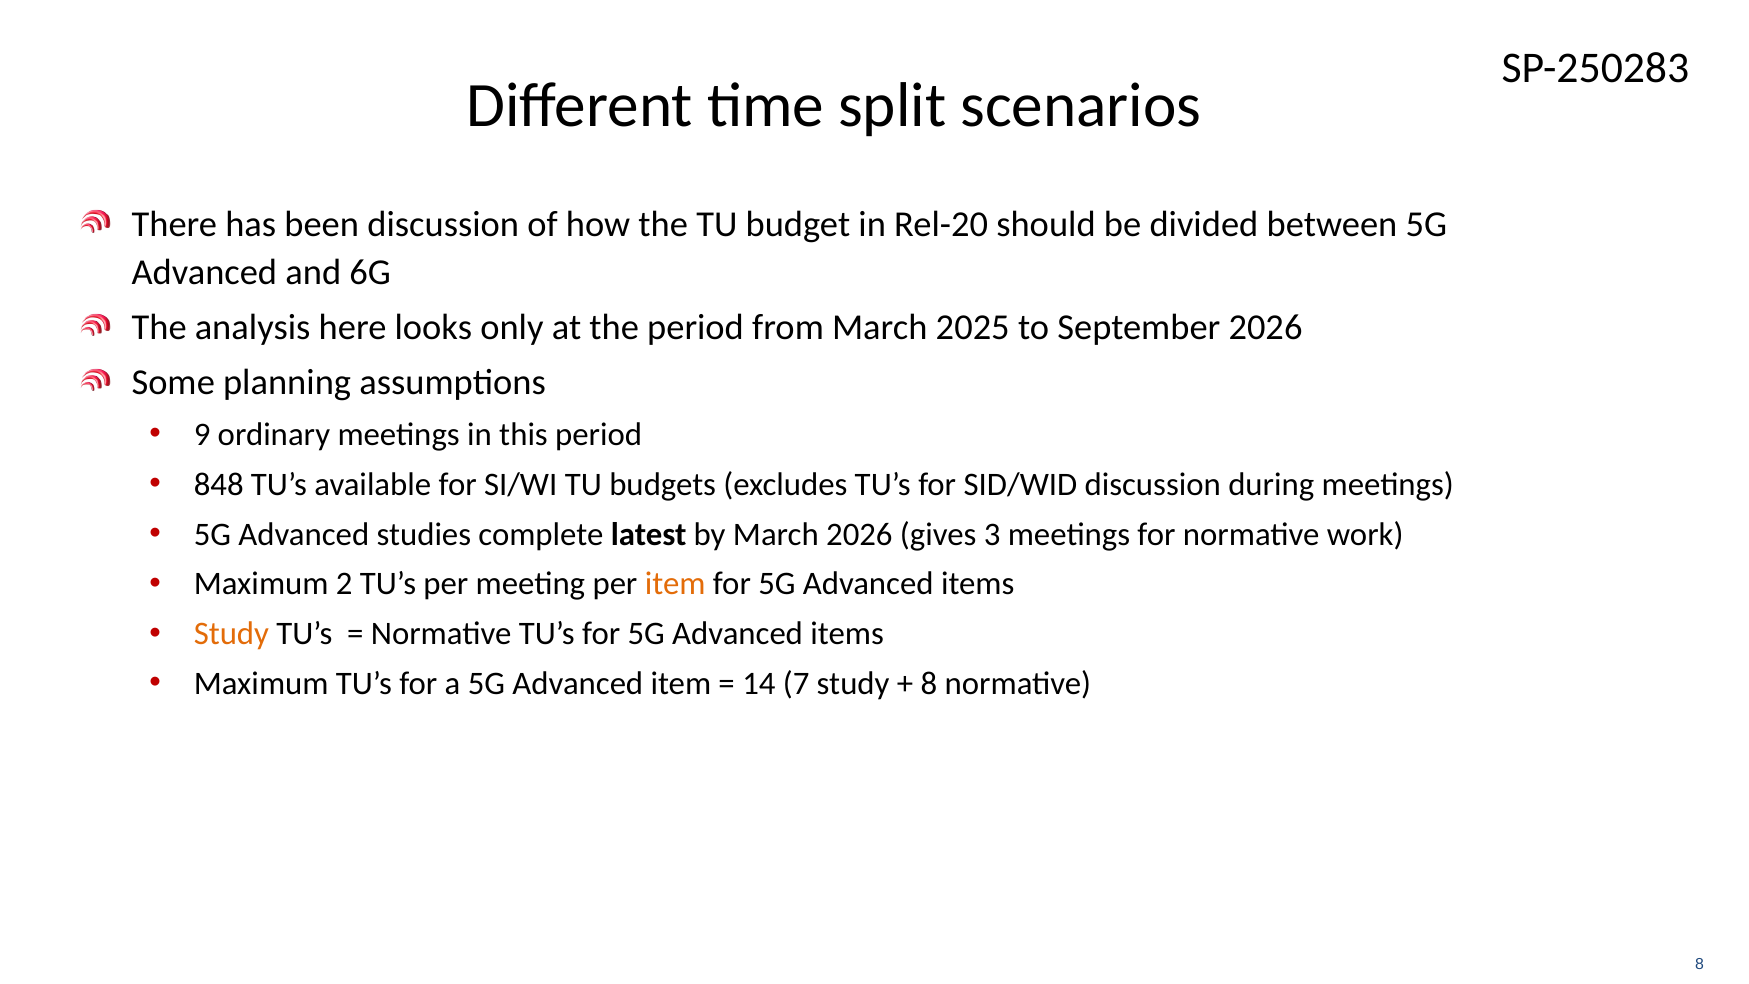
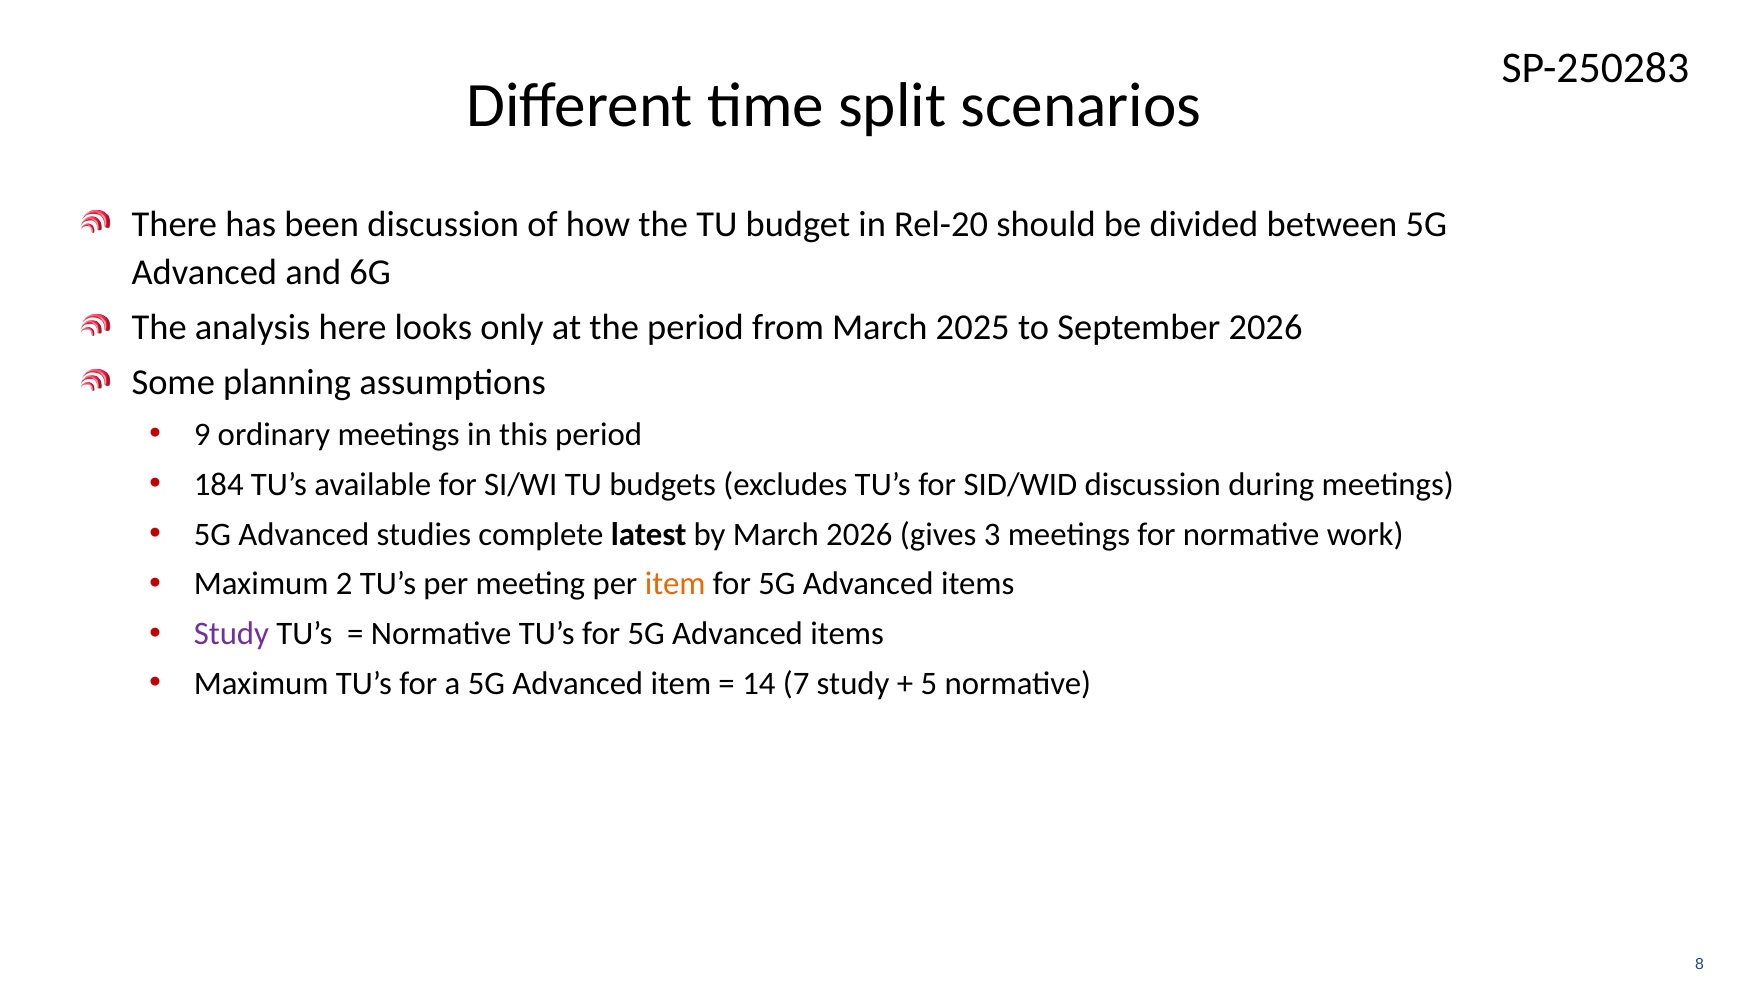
848: 848 -> 184
Study at (231, 634) colour: orange -> purple
8 at (929, 684): 8 -> 5
